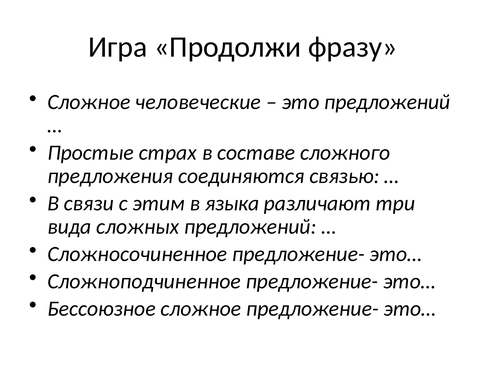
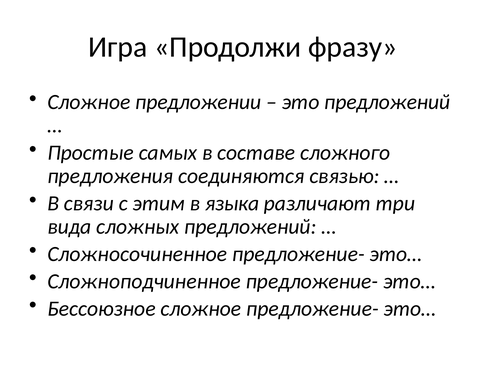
человеческие: человеческие -> предложении
страх: страх -> самых
